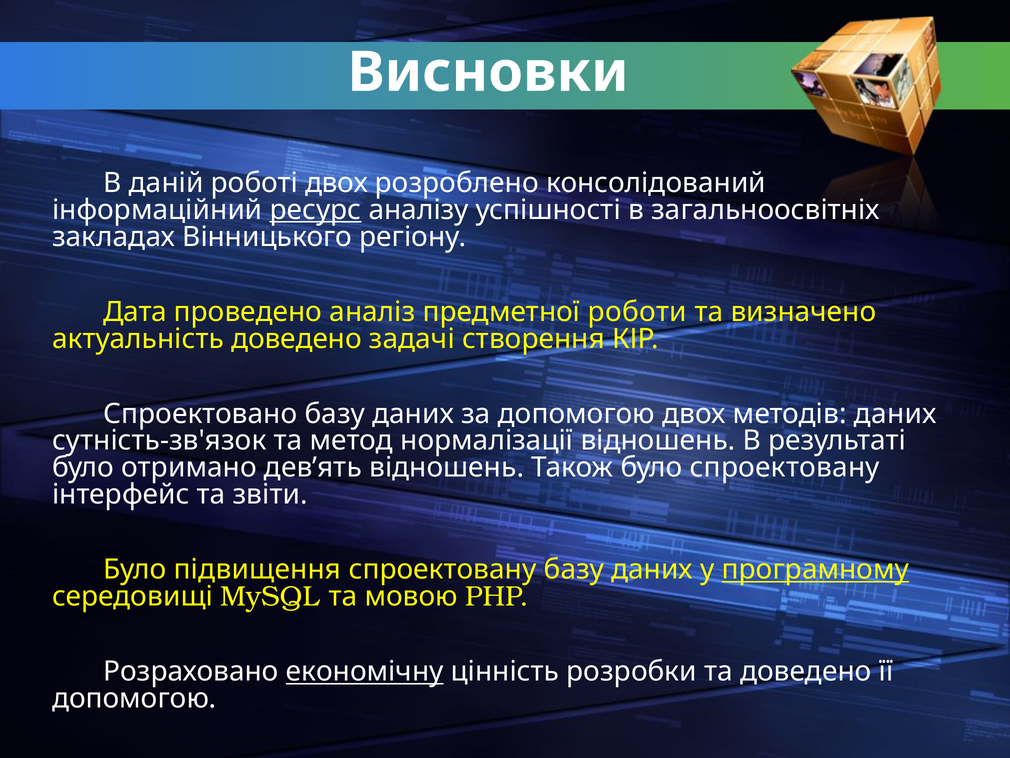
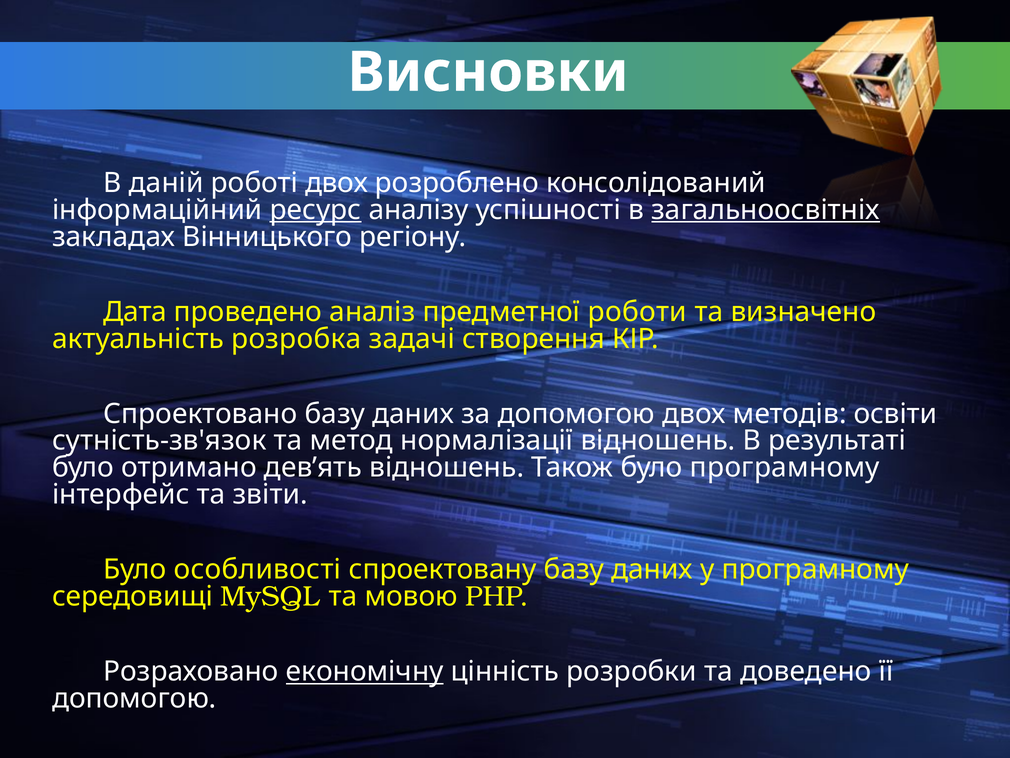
загальноосвітніх underline: none -> present
актуальність доведено: доведено -> розробка
методів даних: даних -> освіти
було спроектовану: спроектовану -> програмному
підвищення: підвищення -> особливості
програмному at (815, 569) underline: present -> none
